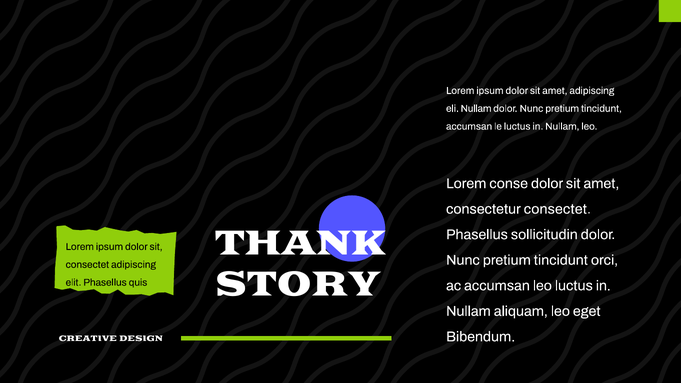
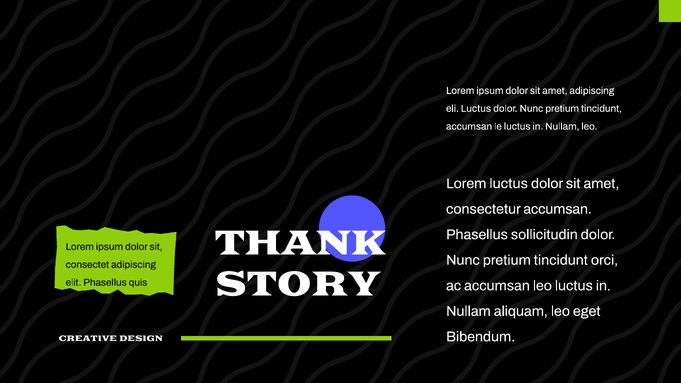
eli Nullam: Nullam -> Luctus
Lorem conse: conse -> luctus
consectetur consectet: consectet -> accumsan
